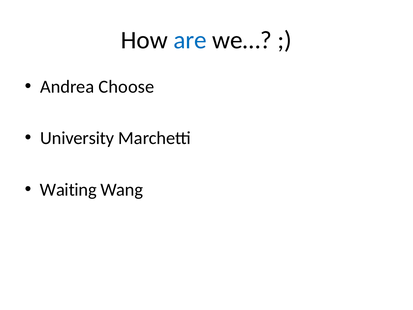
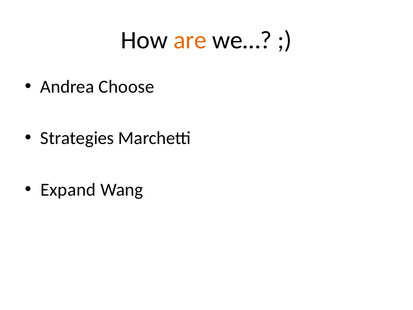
are colour: blue -> orange
University: University -> Strategies
Waiting: Waiting -> Expand
